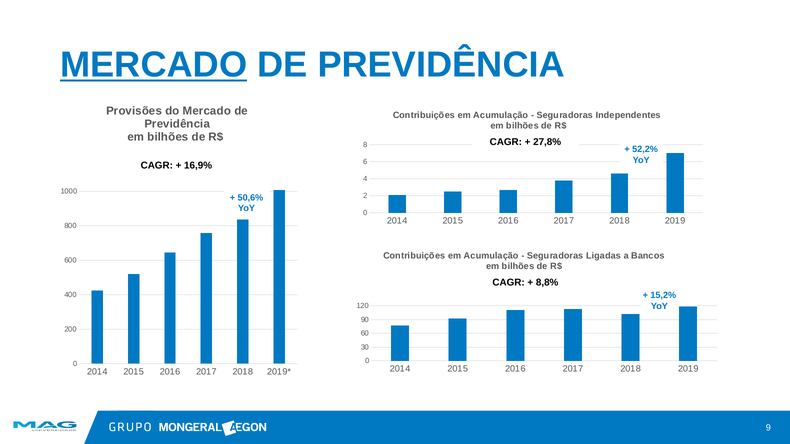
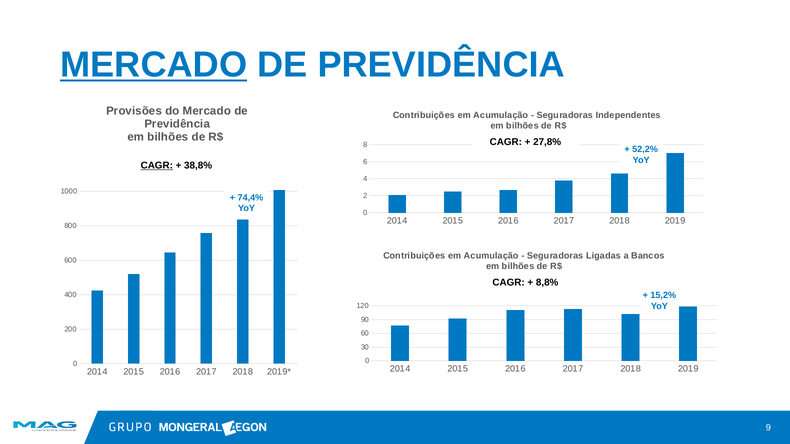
CAGR at (157, 166) underline: none -> present
16,9%: 16,9% -> 38,8%
50,6%: 50,6% -> 74,4%
